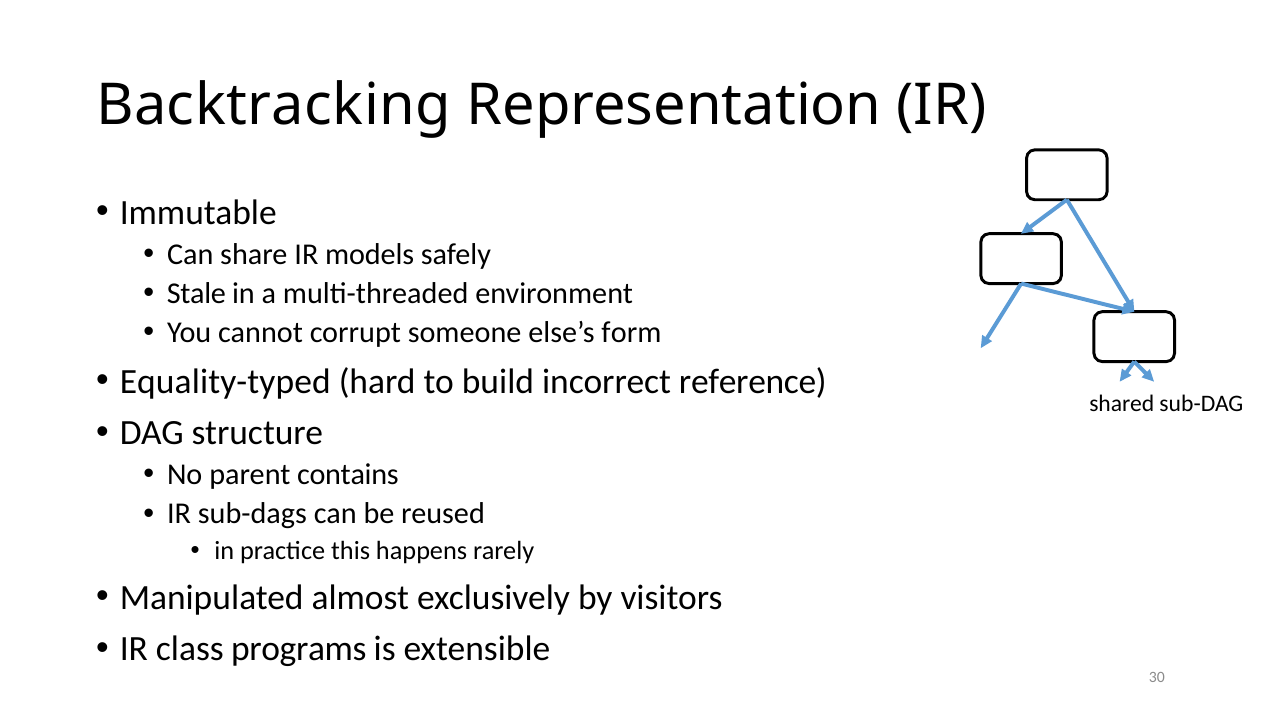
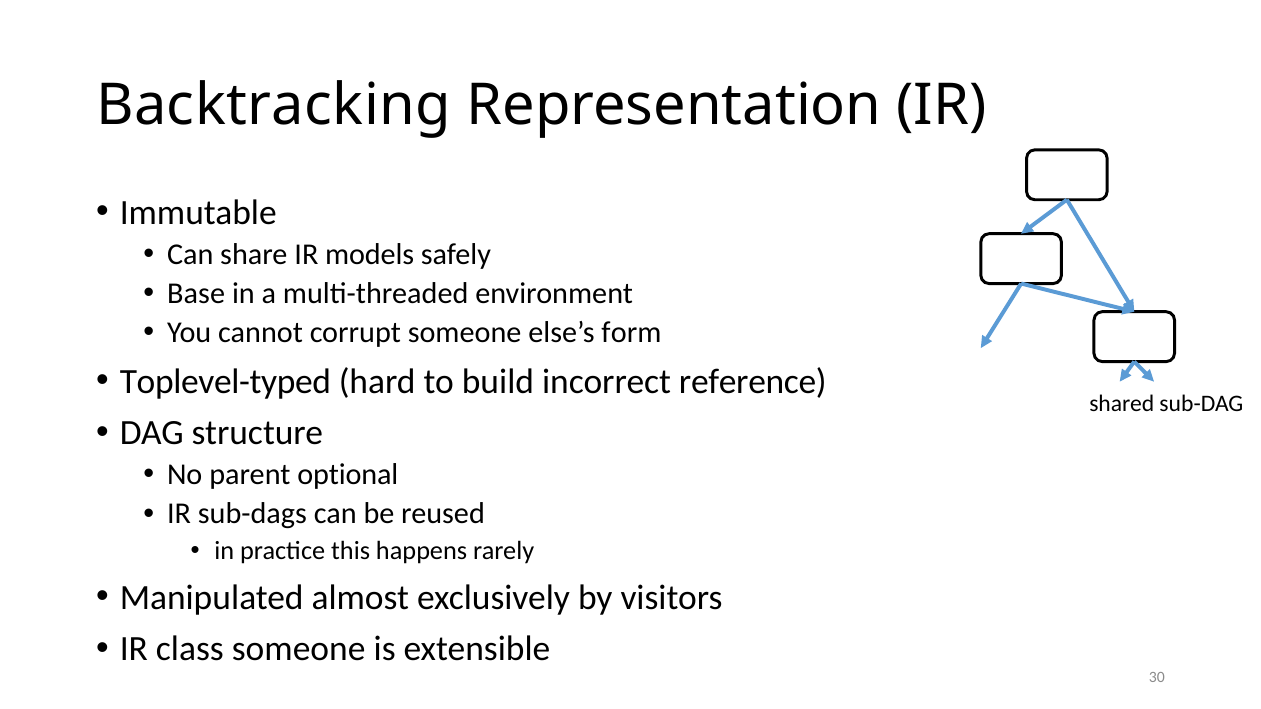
Stale: Stale -> Base
Equality-typed: Equality-typed -> Toplevel-typed
contains: contains -> optional
class programs: programs -> someone
